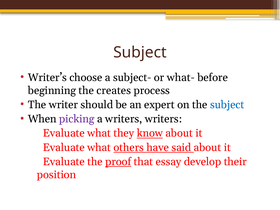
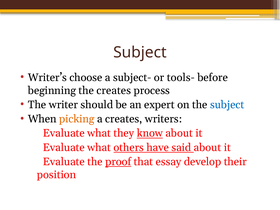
what-: what- -> tools-
picking colour: purple -> orange
a writers: writers -> creates
